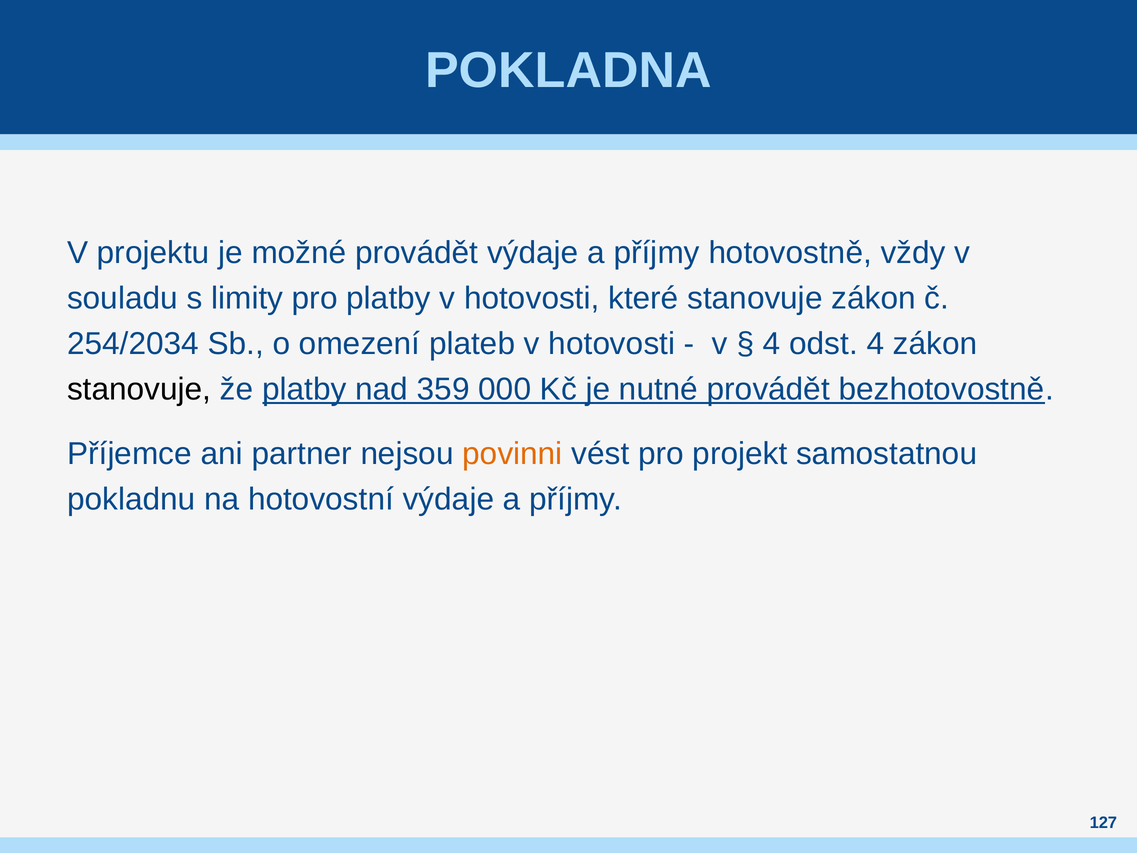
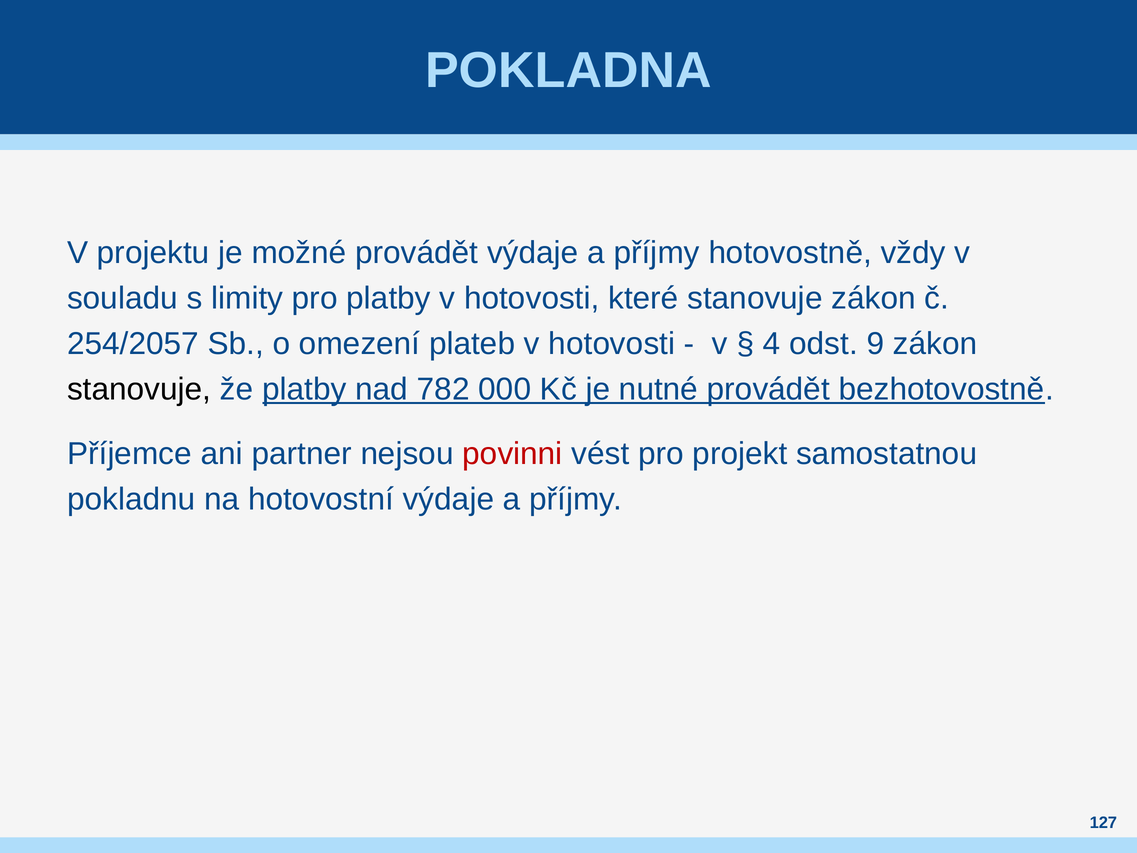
254/2034: 254/2034 -> 254/2057
odst 4: 4 -> 9
359: 359 -> 782
povinni colour: orange -> red
